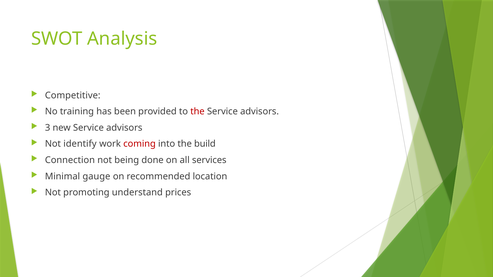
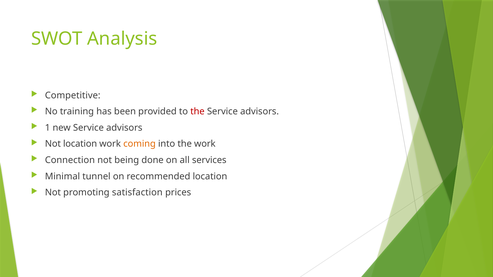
3: 3 -> 1
Not identify: identify -> location
coming colour: red -> orange
the build: build -> work
gauge: gauge -> tunnel
understand: understand -> satisfaction
